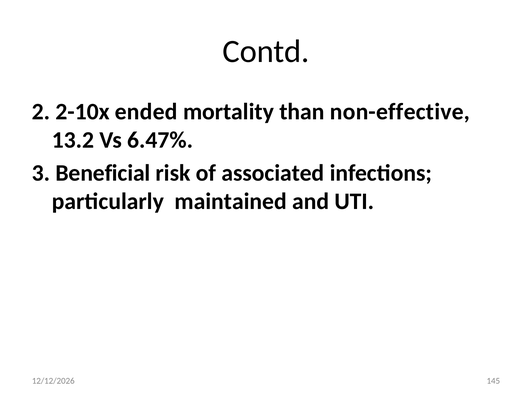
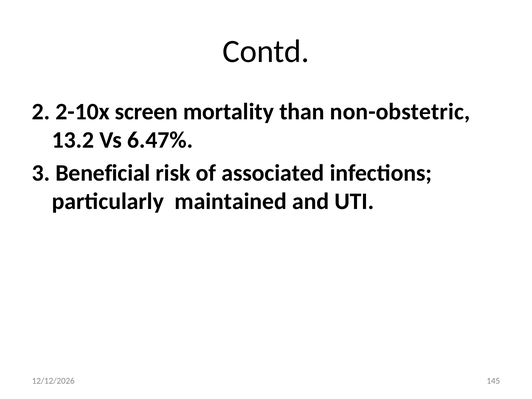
ended: ended -> screen
non-effective: non-effective -> non-obstetric
